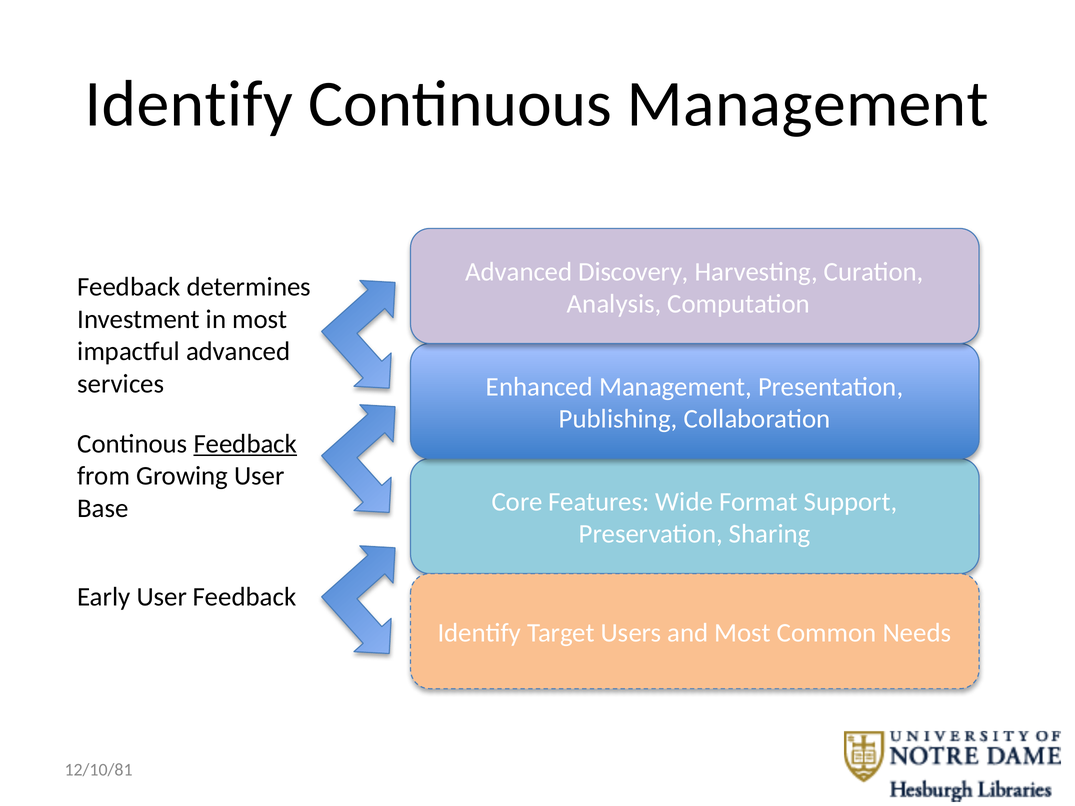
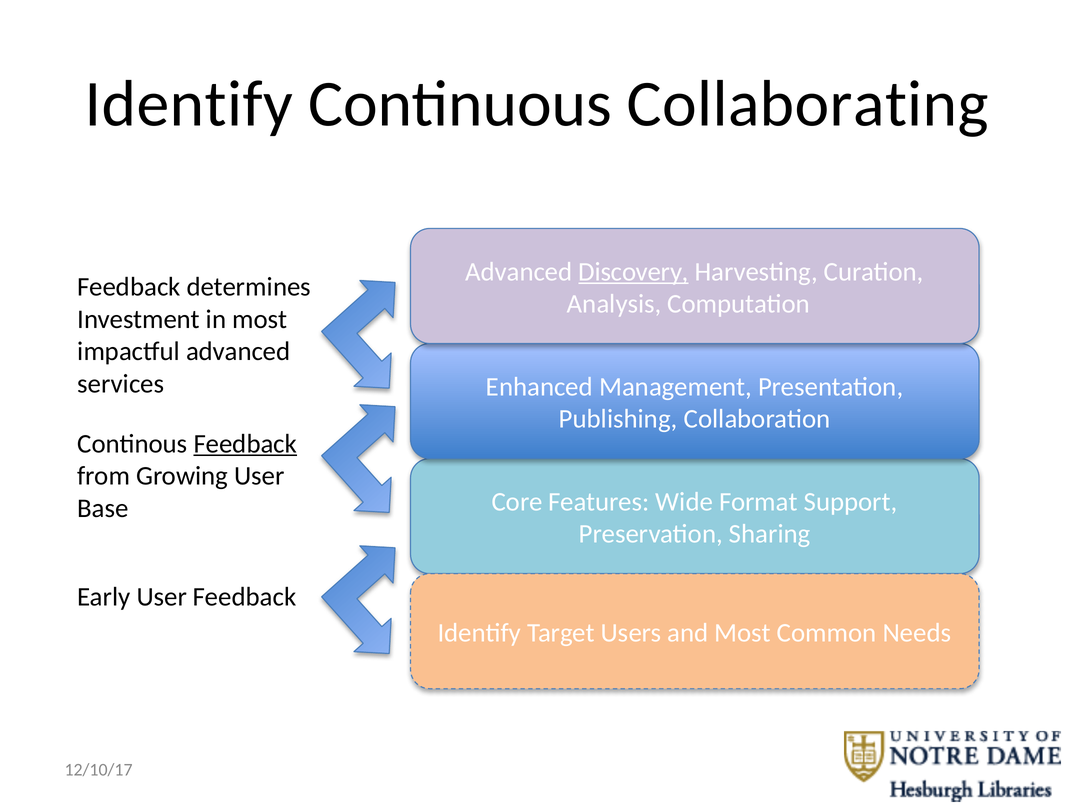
Continuous Management: Management -> Collaborating
Discovery underline: none -> present
12/10/81: 12/10/81 -> 12/10/17
